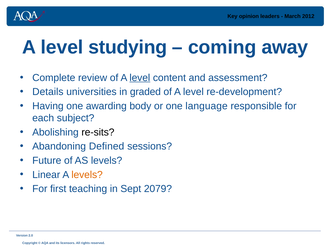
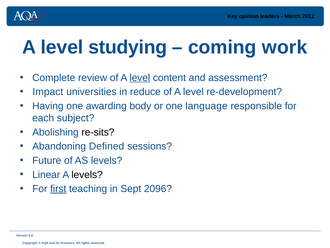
away: away -> work
Details: Details -> Impact
graded: graded -> reduce
levels at (87, 174) colour: orange -> black
first underline: none -> present
2079: 2079 -> 2096
